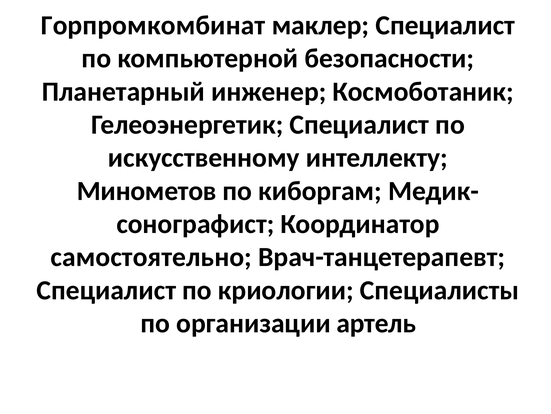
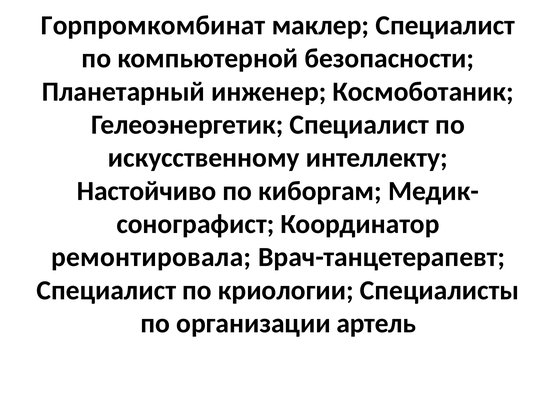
Минометов: Минометов -> Настойчиво
самостоятельно: самостоятельно -> ремонтировала
